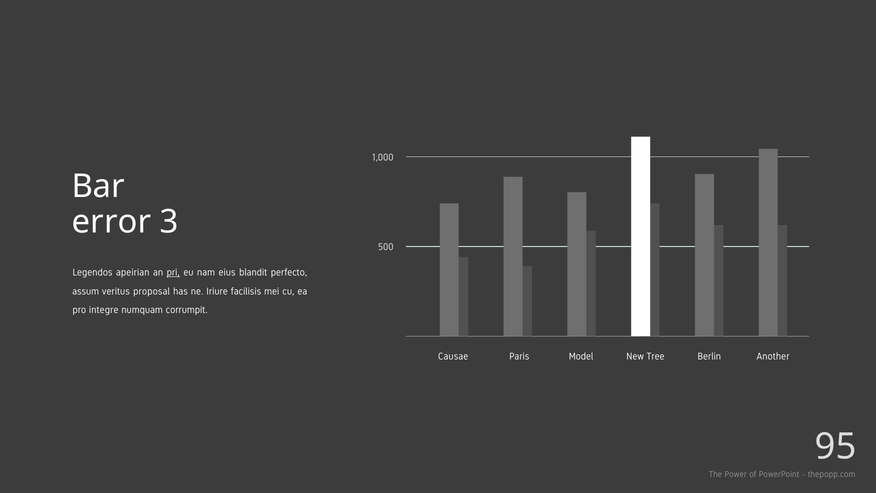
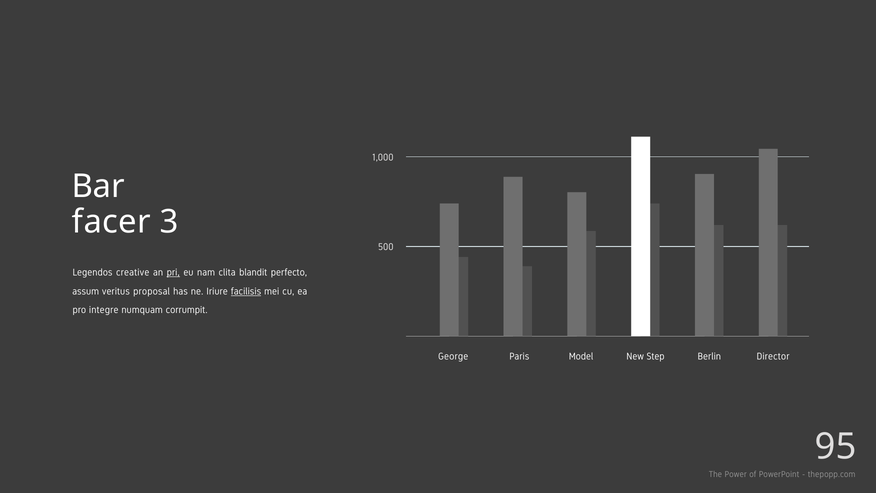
error: error -> facer
apeirian: apeirian -> creative
eius: eius -> clita
facilisis underline: none -> present
Causae: Causae -> George
Tree: Tree -> Step
Another: Another -> Director
